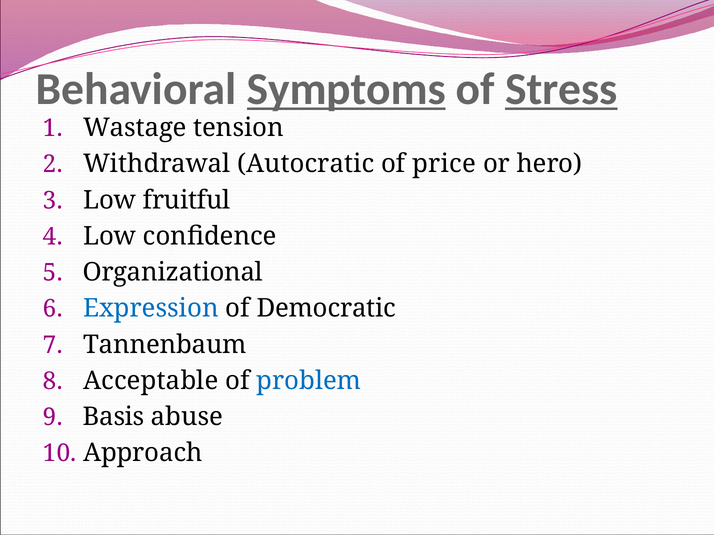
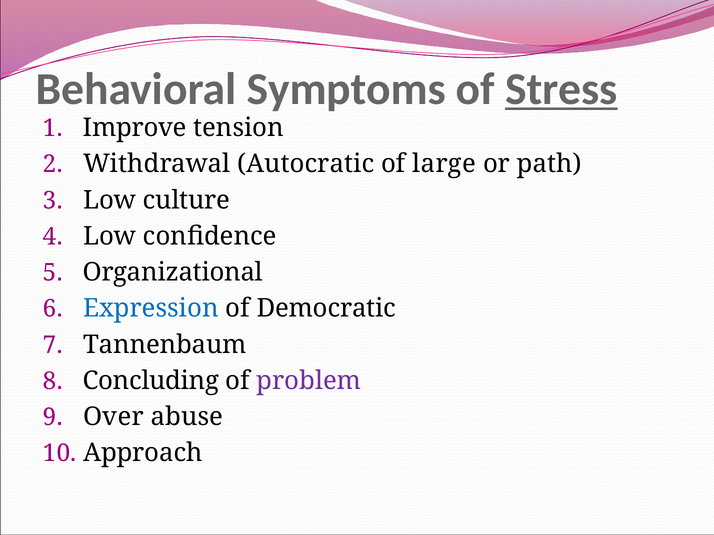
Symptoms underline: present -> none
Wastage: Wastage -> Improve
price: price -> large
hero: hero -> path
fruitful: fruitful -> culture
Acceptable: Acceptable -> Concluding
problem colour: blue -> purple
Basis: Basis -> Over
